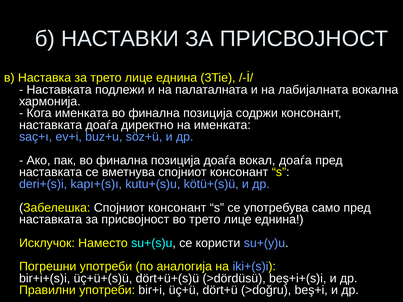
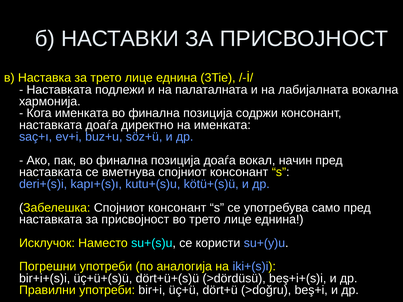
вокал доаѓа: доаѓа -> начин
